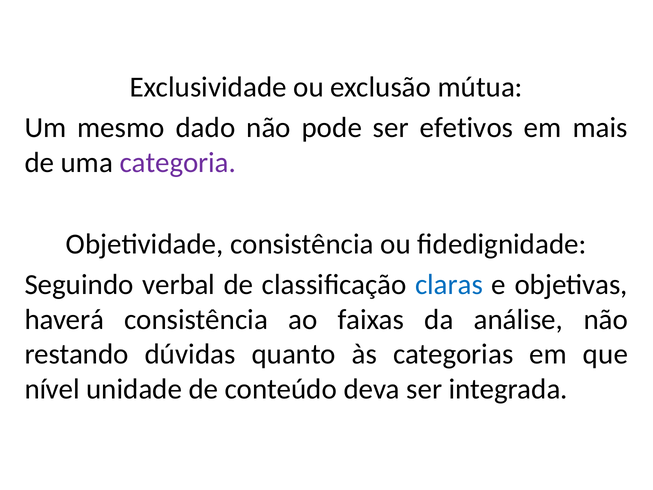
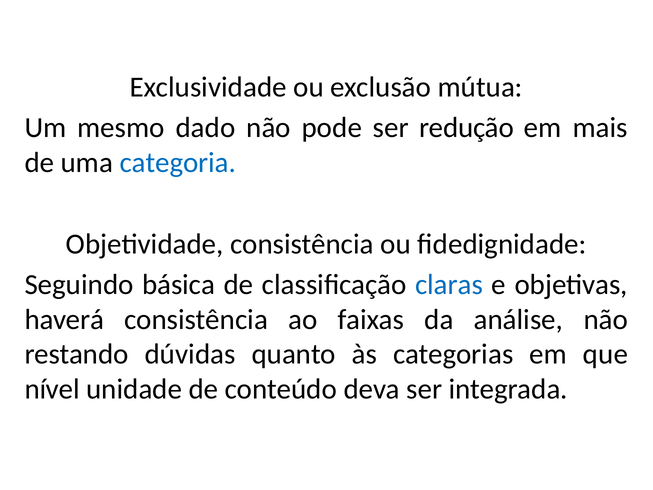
efetivos: efetivos -> redução
categoria colour: purple -> blue
verbal: verbal -> básica
